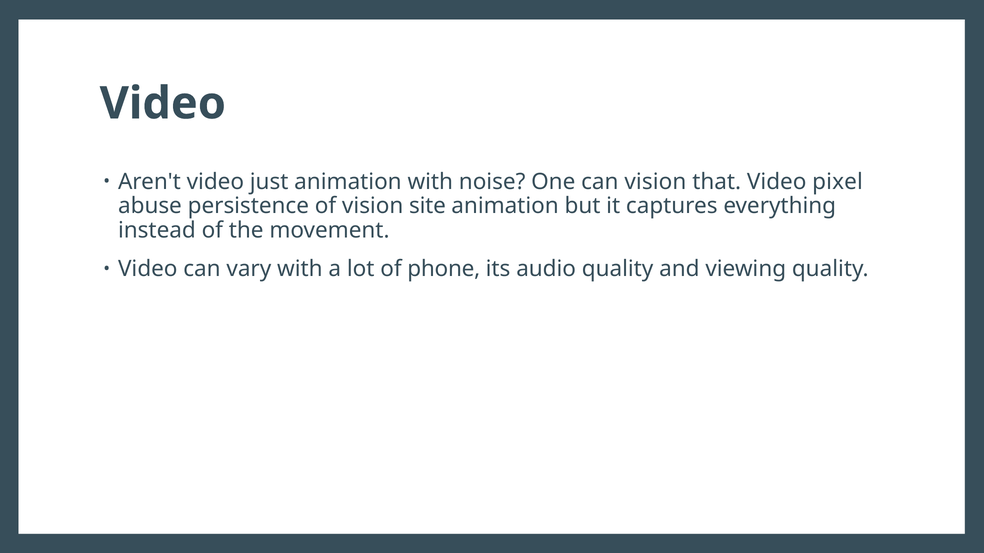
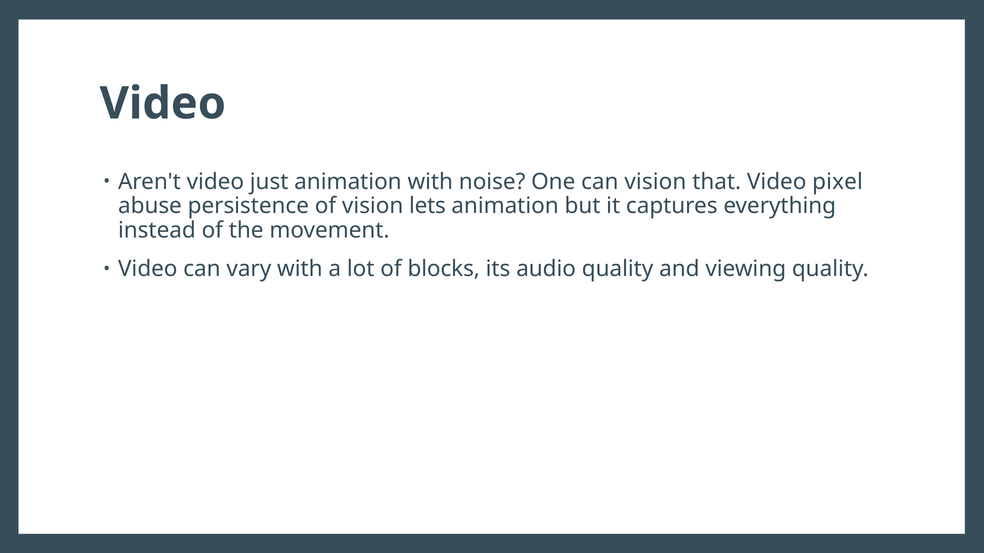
site: site -> lets
phone: phone -> blocks
